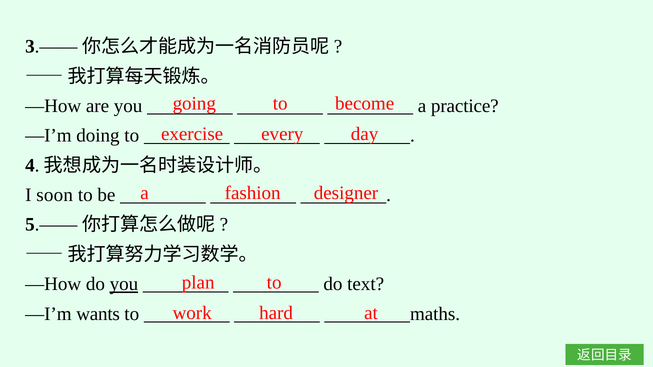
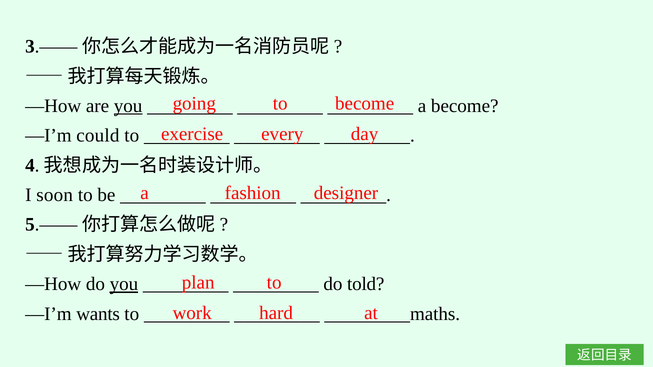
you at (128, 106) underline: none -> present
a practice: practice -> become
doing: doing -> could
text: text -> told
